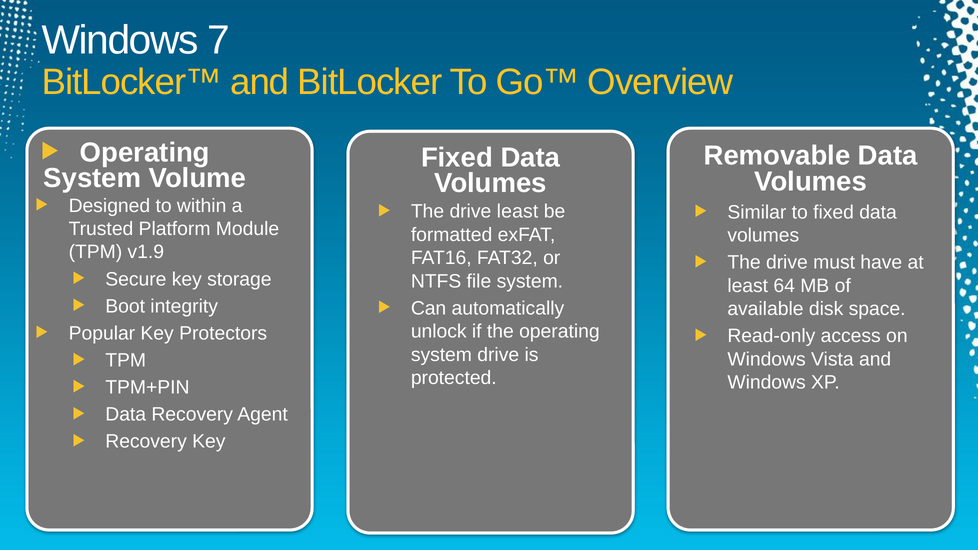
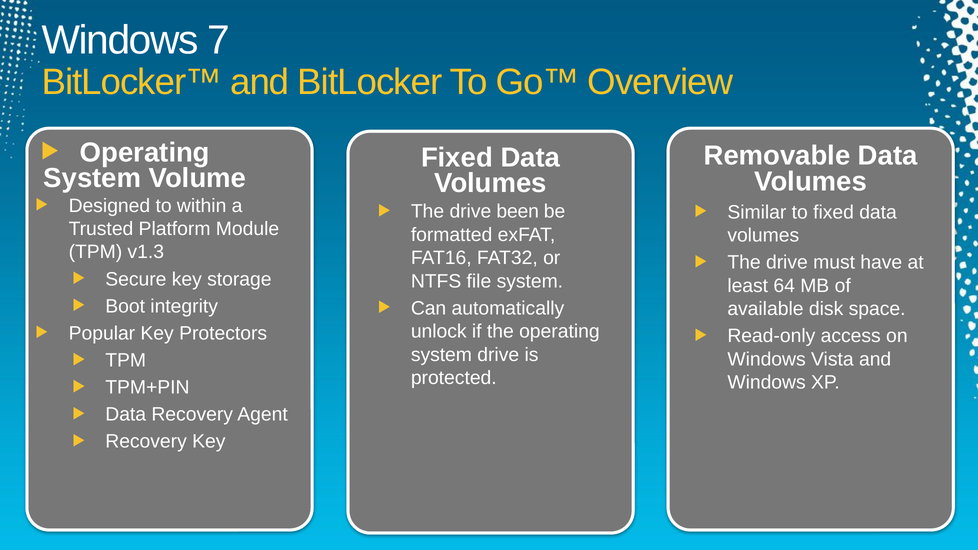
drive least: least -> been
v1.9: v1.9 -> v1.3
